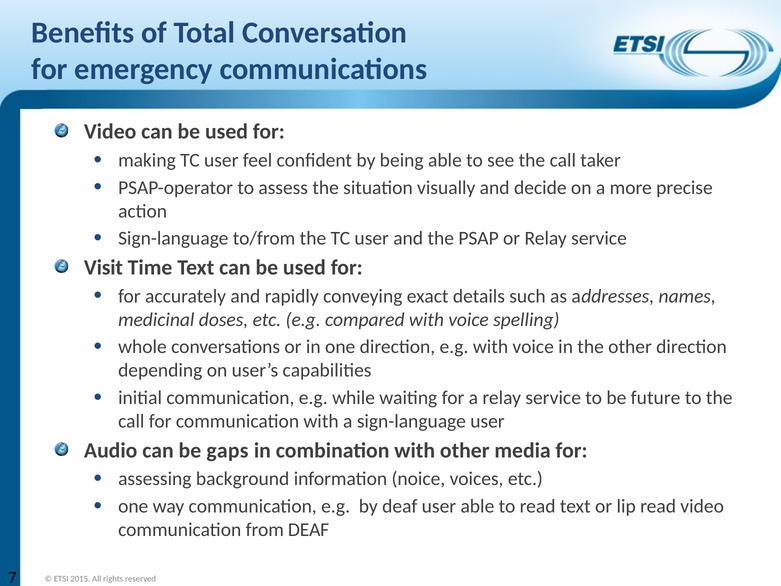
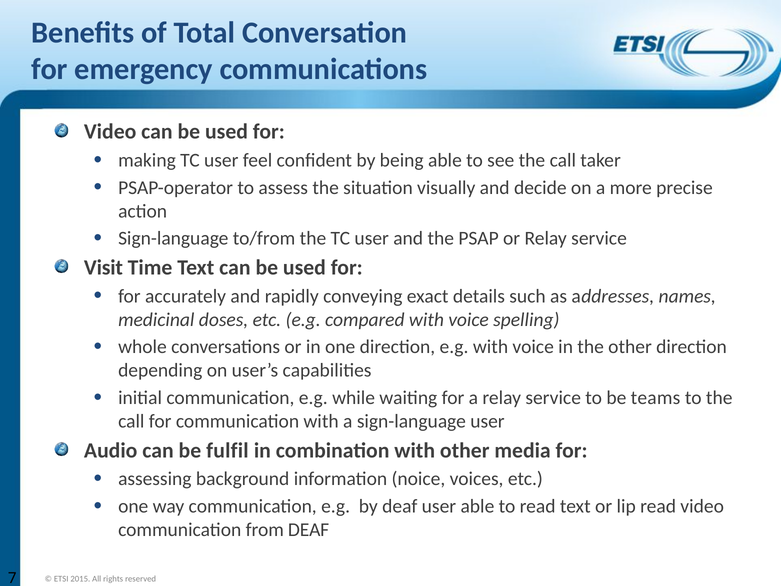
future: future -> teams
gaps: gaps -> fulfil
